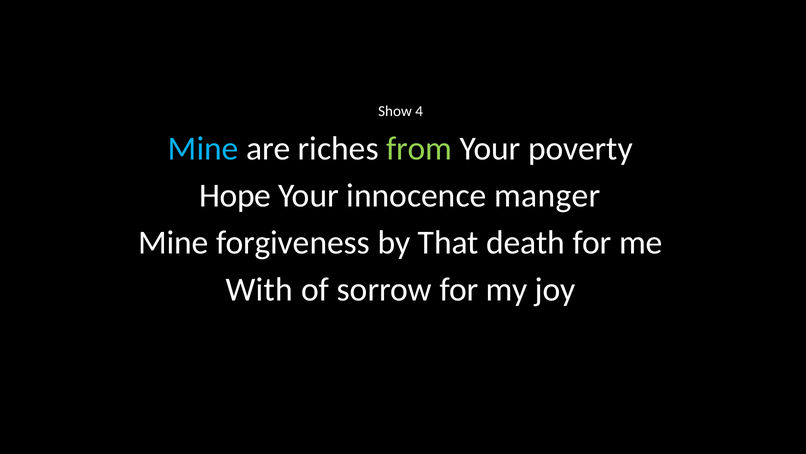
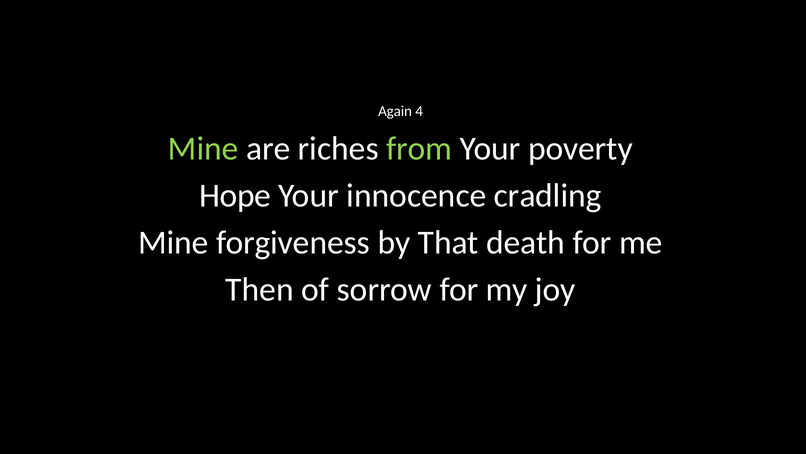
Show: Show -> Again
Mine at (203, 148) colour: light blue -> light green
manger: manger -> cradling
With: With -> Then
